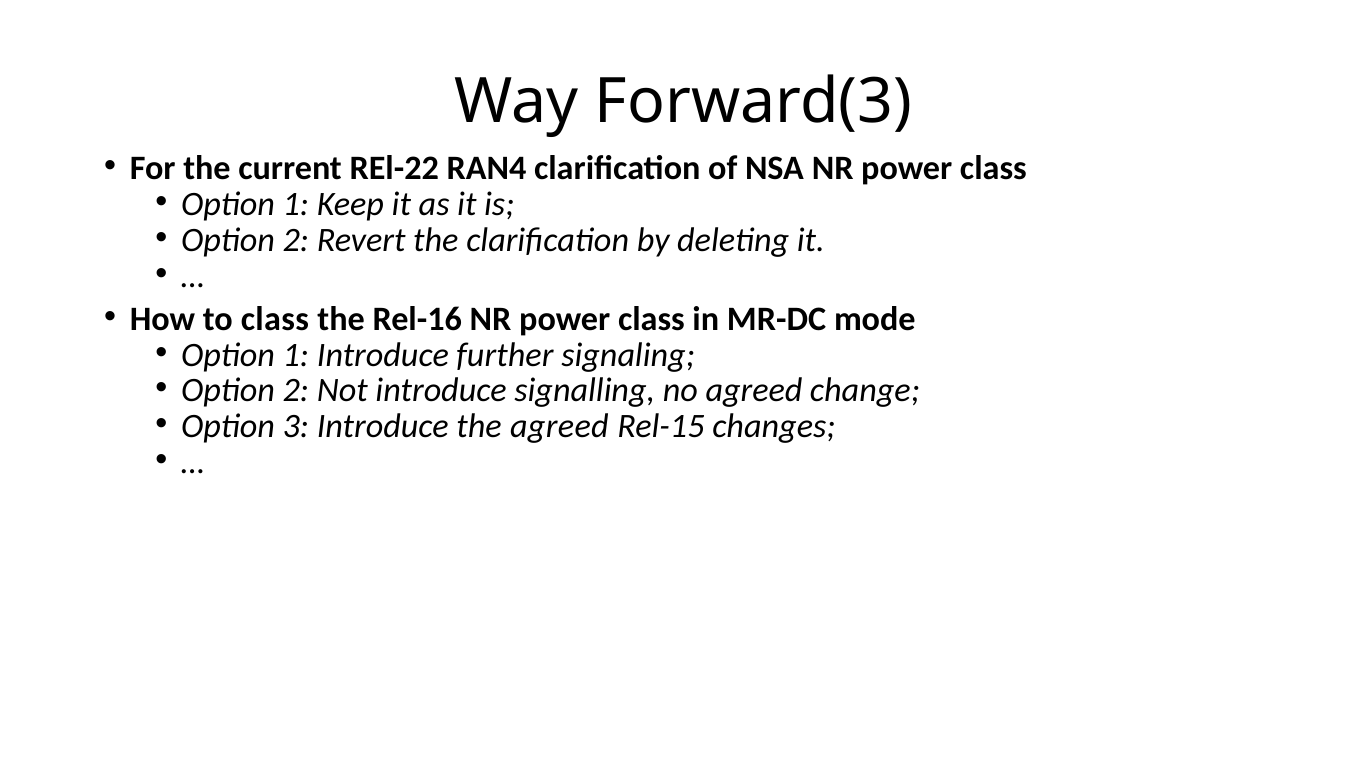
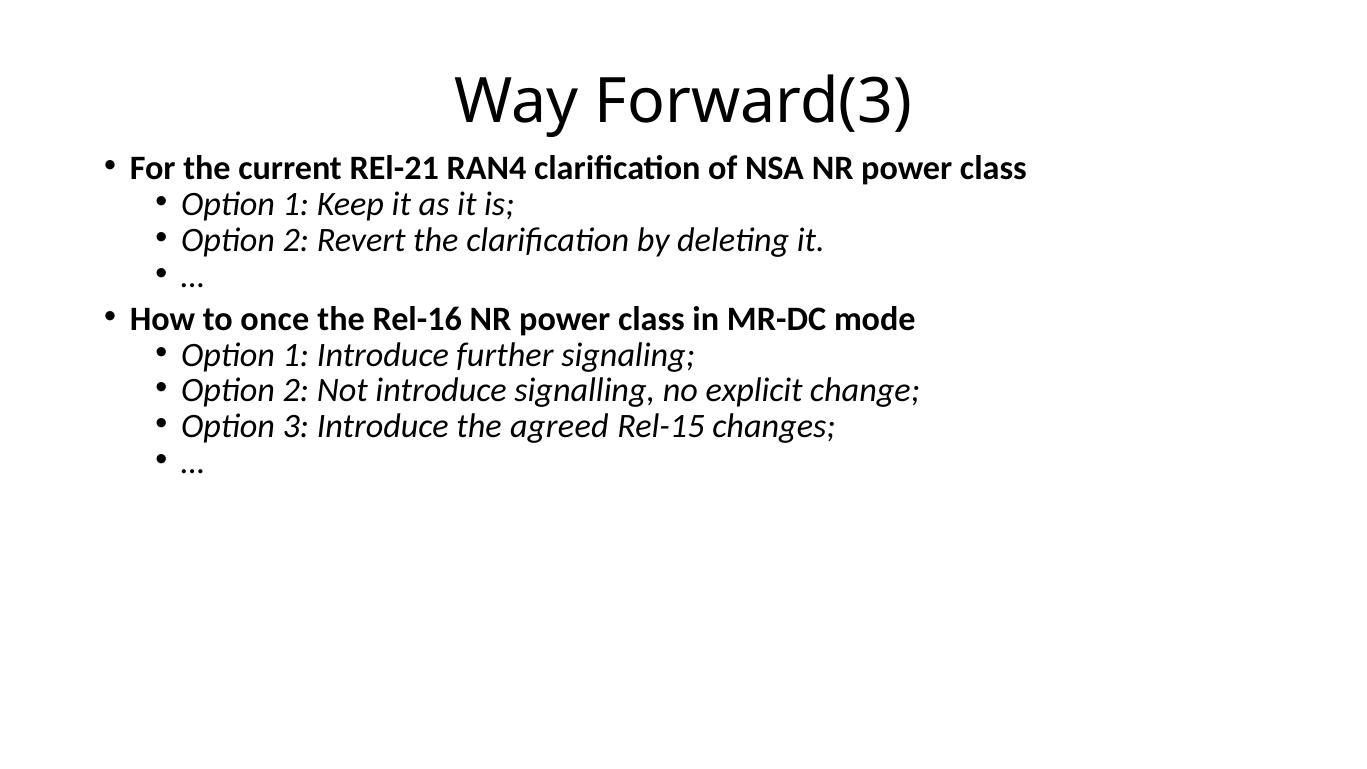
REl-22: REl-22 -> REl-21
to class: class -> once
no agreed: agreed -> explicit
